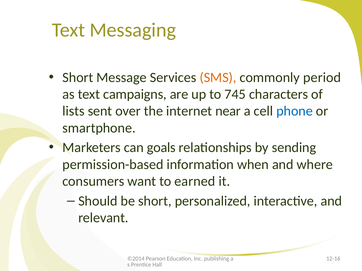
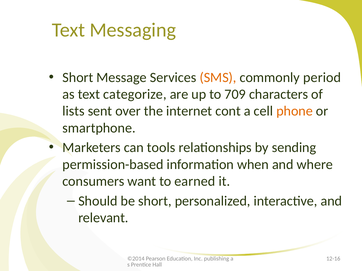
campaigns: campaigns -> categorize
745: 745 -> 709
near: near -> cont
phone colour: blue -> orange
goals: goals -> tools
